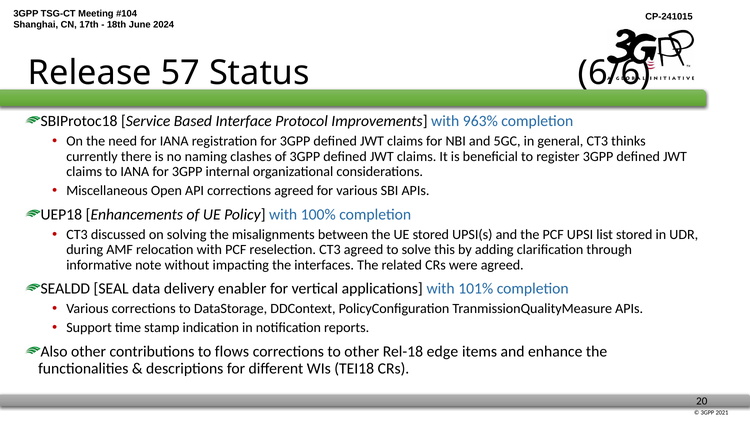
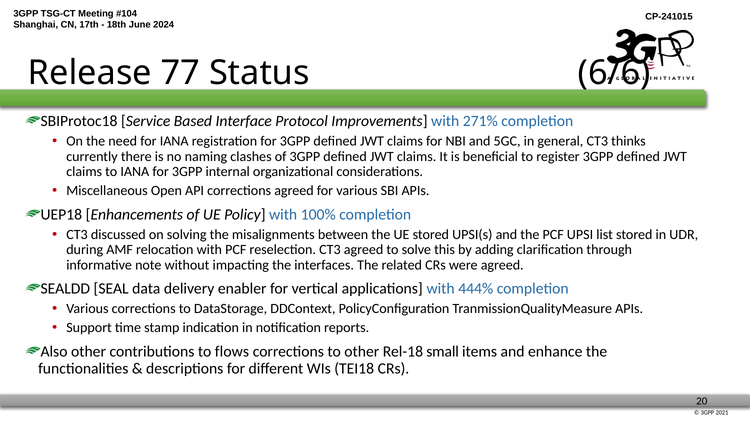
57: 57 -> 77
963%: 963% -> 271%
101%: 101% -> 444%
edge: edge -> small
